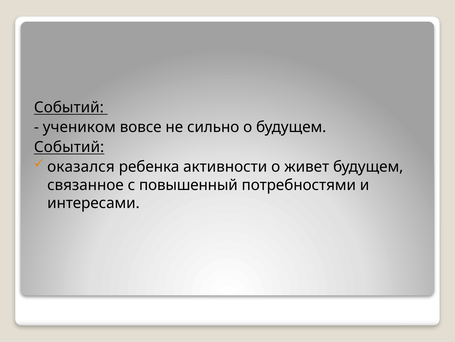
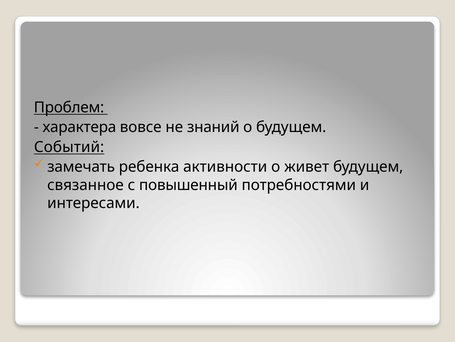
Событий at (69, 107): Событий -> Проблем
учеником: учеником -> характера
сильно: сильно -> знаний
оказался: оказался -> замечать
